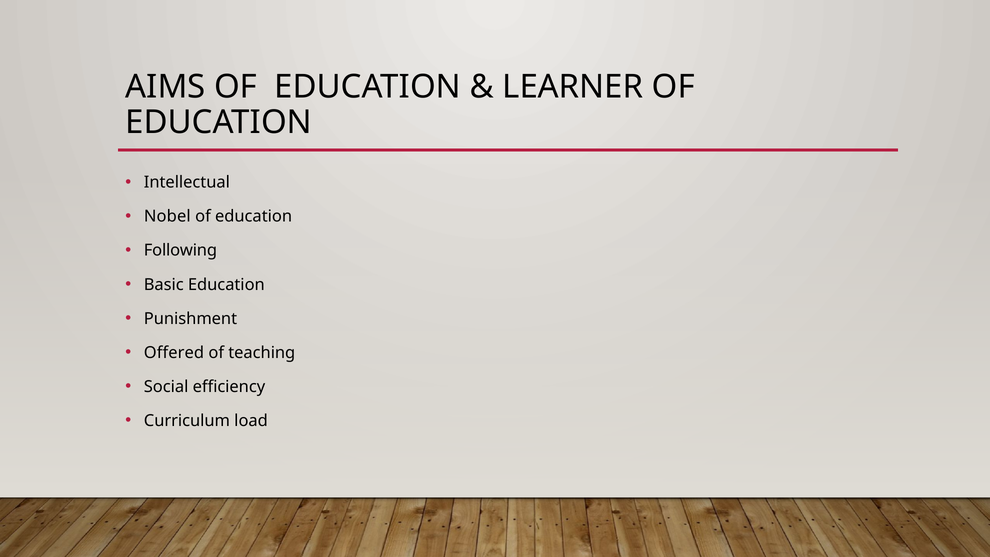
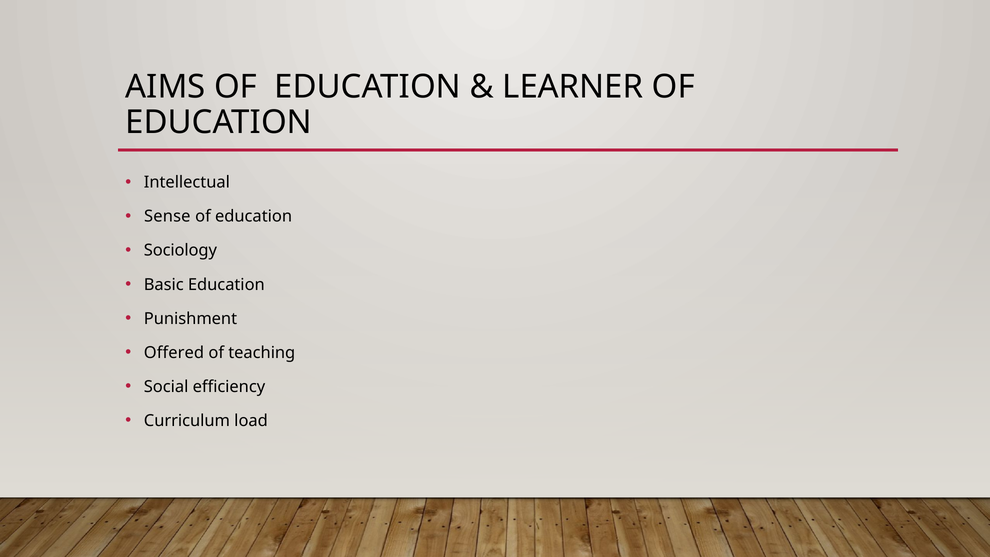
Nobel: Nobel -> Sense
Following: Following -> Sociology
